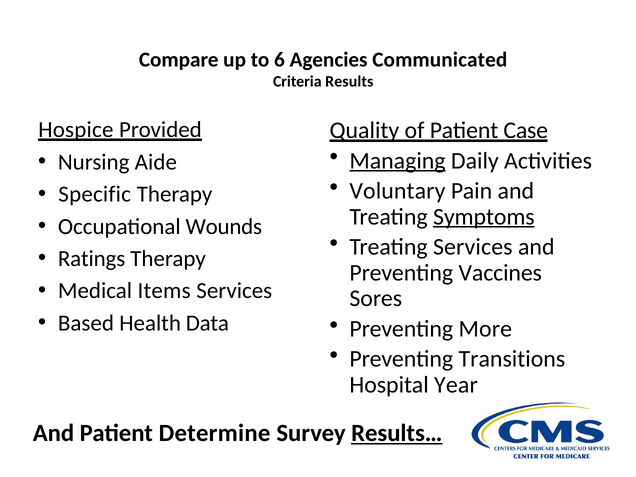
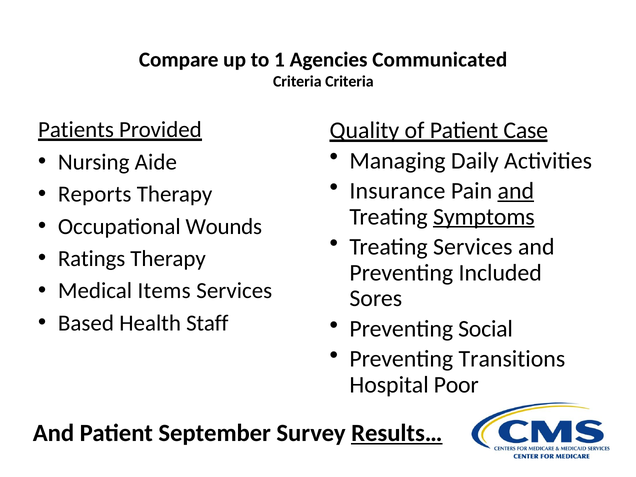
6: 6 -> 1
Criteria Results: Results -> Criteria
Hospice: Hospice -> Patients
Managing underline: present -> none
Voluntary: Voluntary -> Insurance
and at (516, 191) underline: none -> present
Specific: Specific -> Reports
Vaccines: Vaccines -> Included
Data: Data -> Staff
More: More -> Social
Year: Year -> Poor
Determine: Determine -> September
